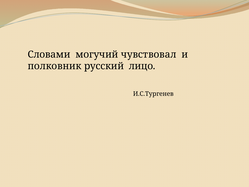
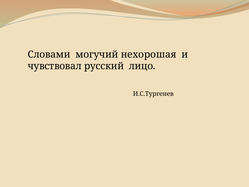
чувствовал: чувствовал -> нехорошая
полковник: полковник -> чувствовал
